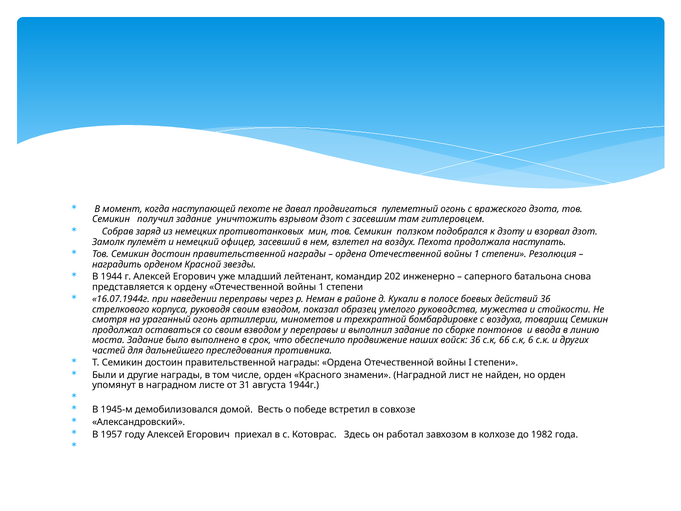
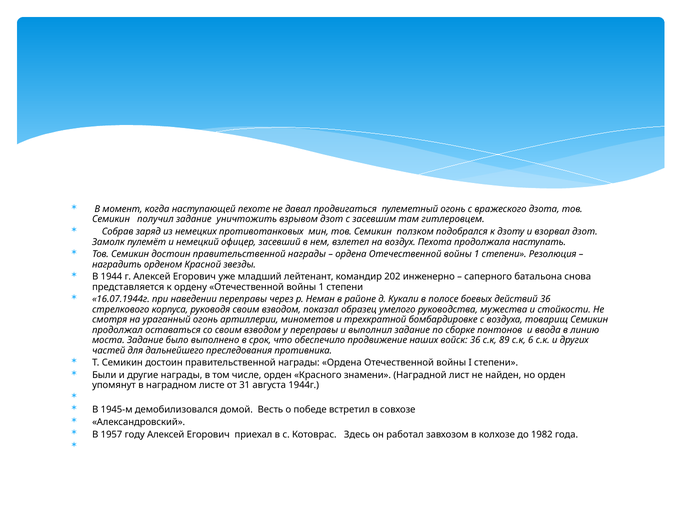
66: 66 -> 89
